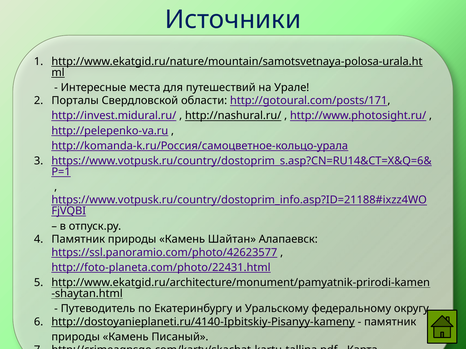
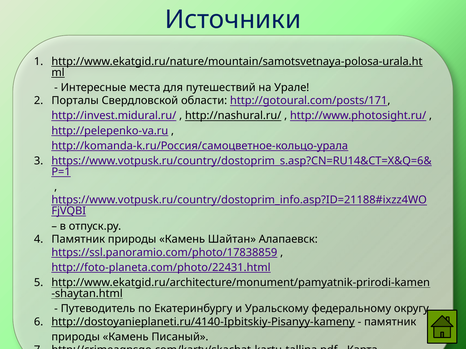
https://ssl.panoramio.com/photo/42623577: https://ssl.panoramio.com/photo/42623577 -> https://ssl.panoramio.com/photo/17838859
